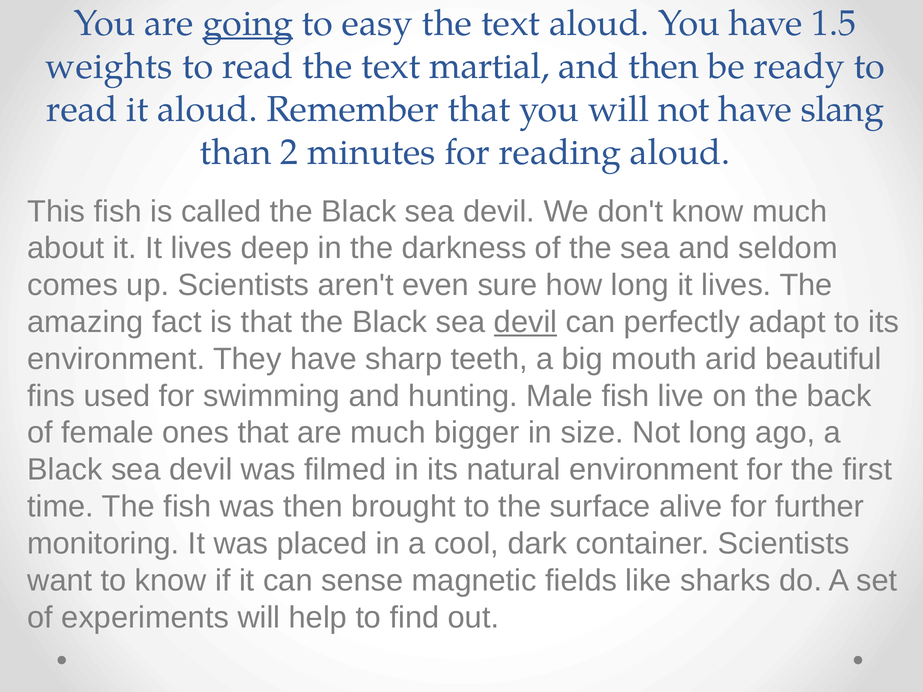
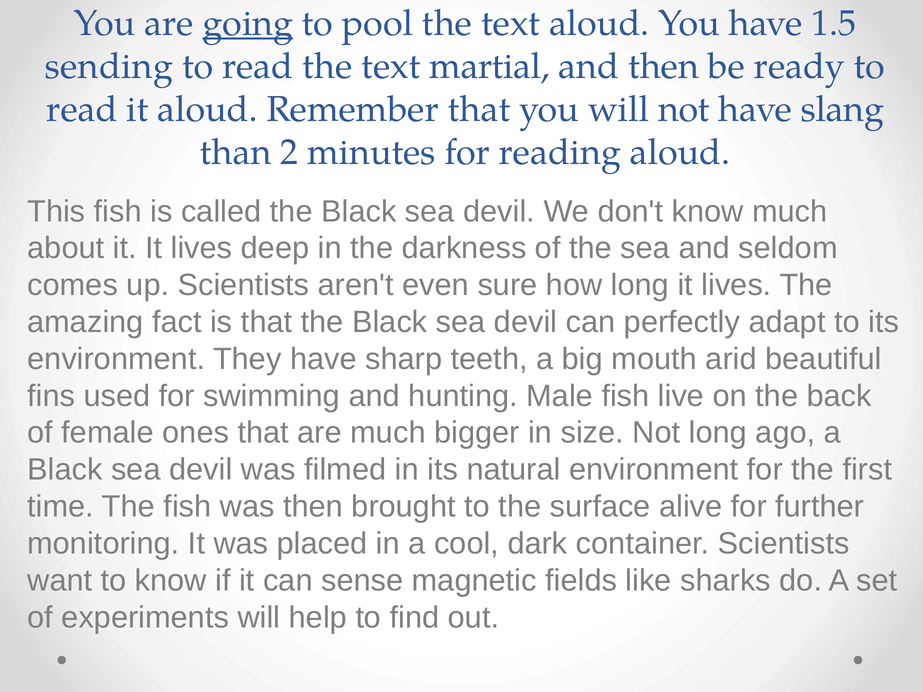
easy: easy -> pool
weights: weights -> sending
devil at (526, 322) underline: present -> none
